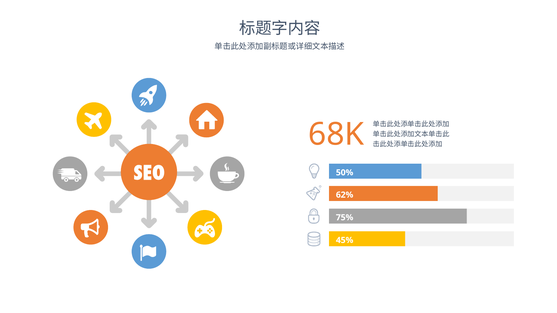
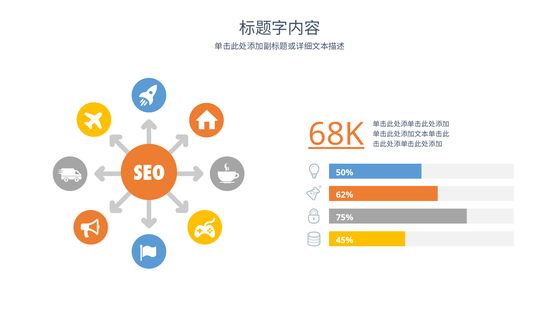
68K underline: none -> present
